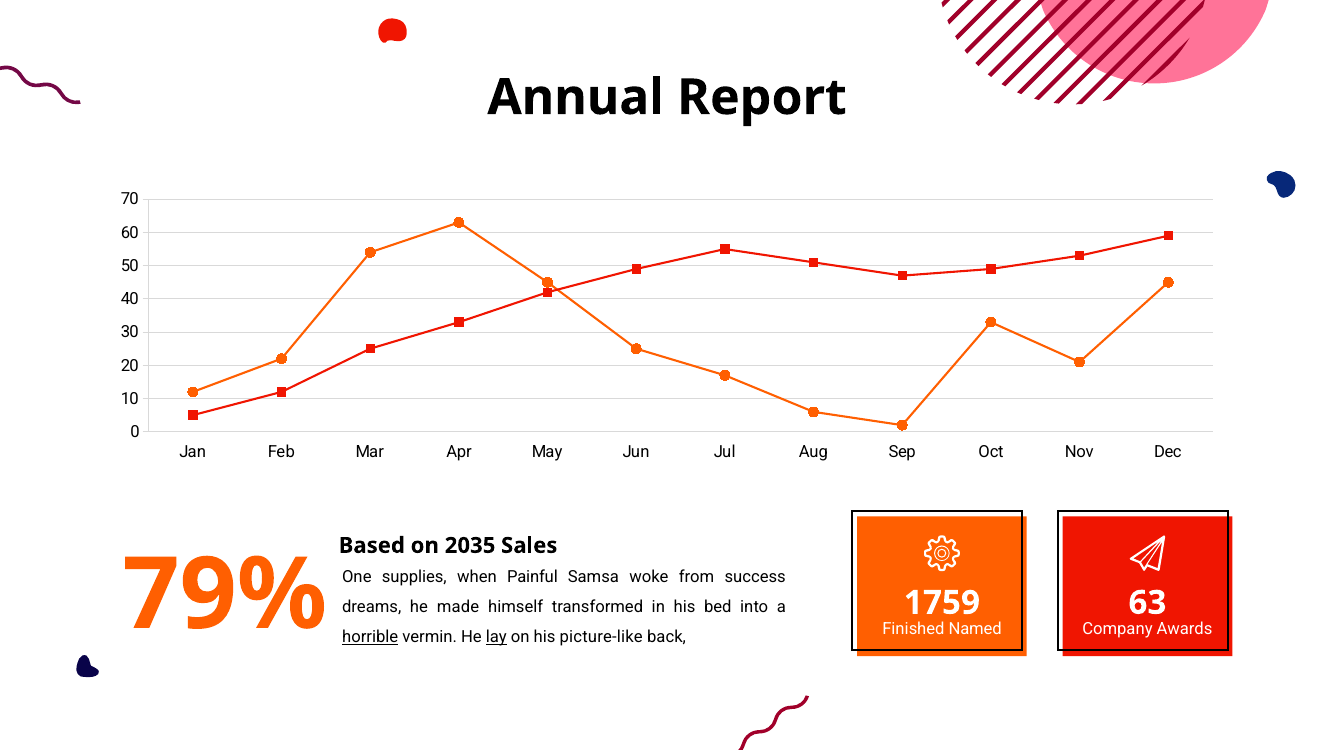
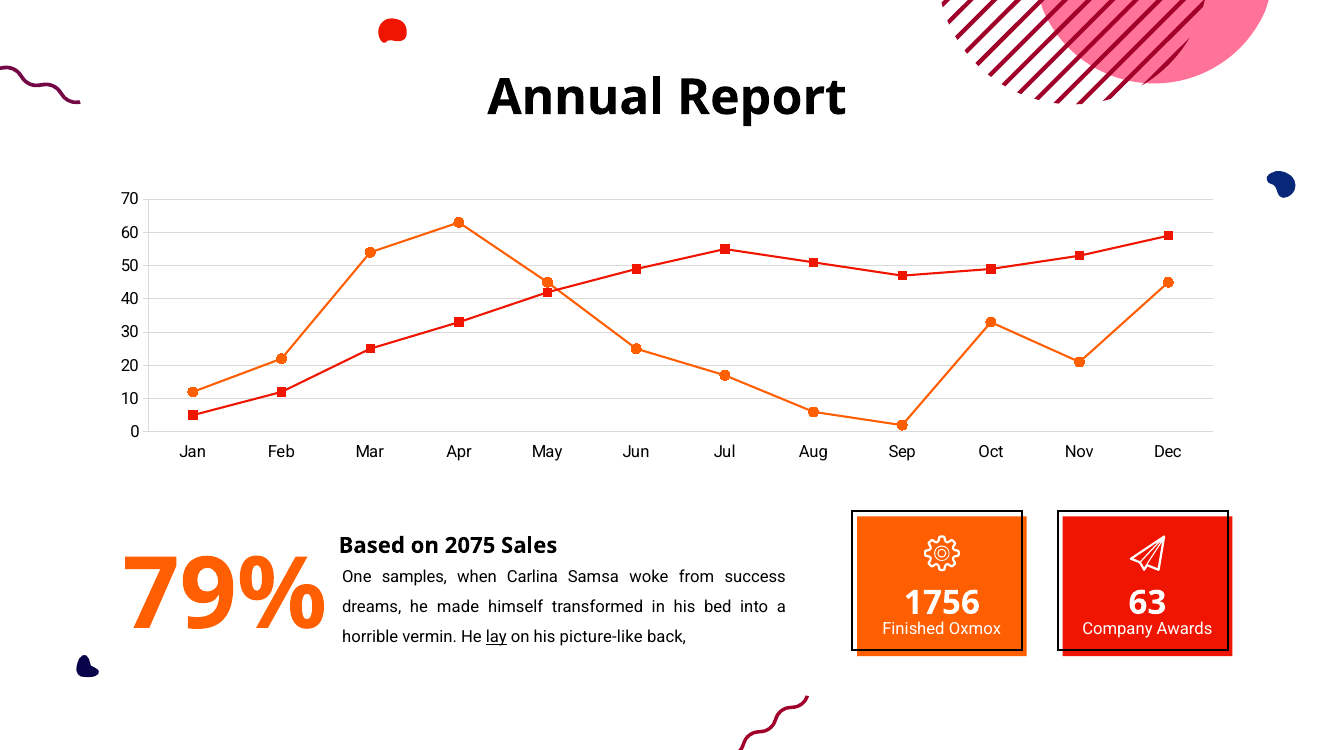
2035: 2035 -> 2075
supplies: supplies -> samples
Painful: Painful -> Carlina
1759: 1759 -> 1756
Named: Named -> Oxmox
horrible underline: present -> none
